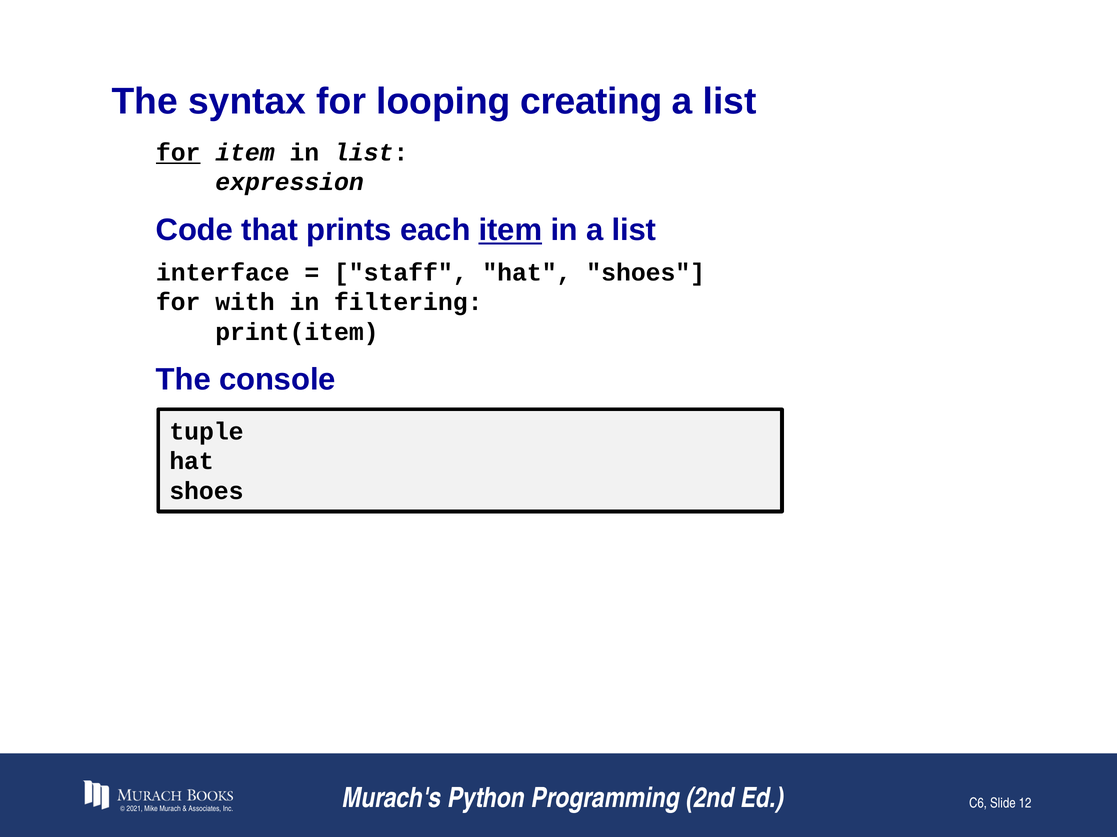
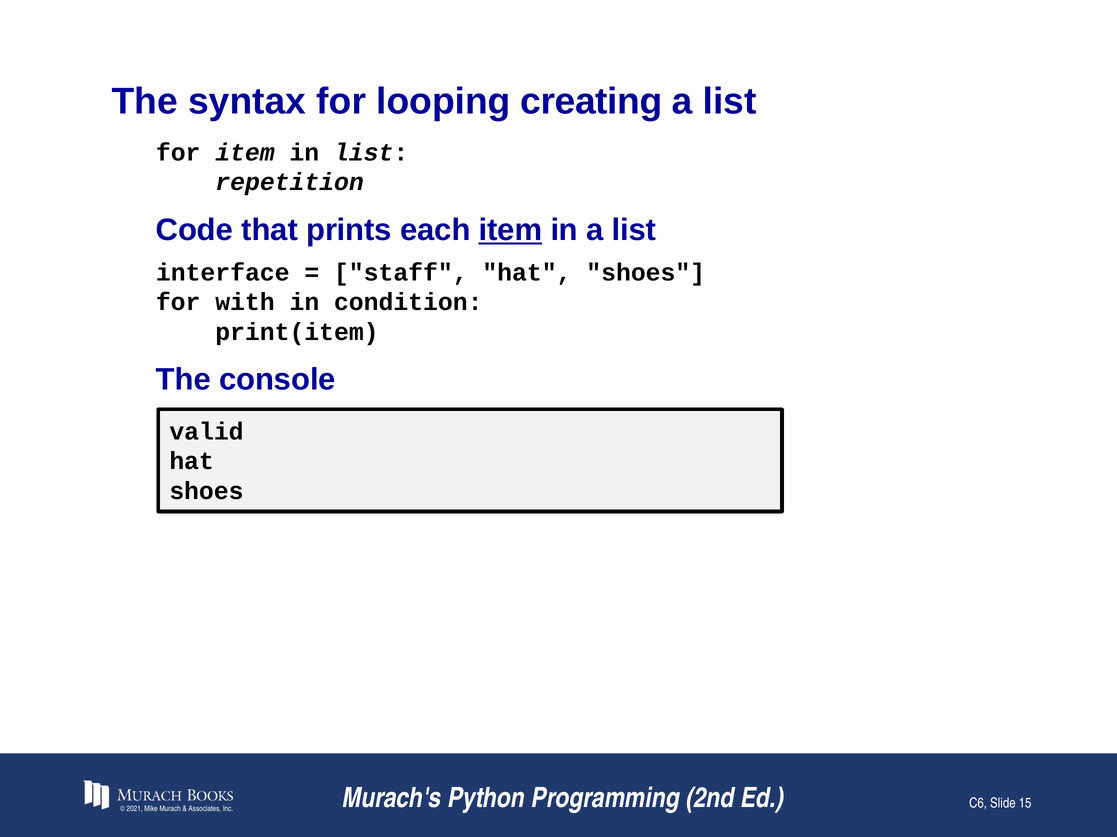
for at (178, 153) underline: present -> none
expression: expression -> repetition
filtering: filtering -> condition
tuple: tuple -> valid
12: 12 -> 15
